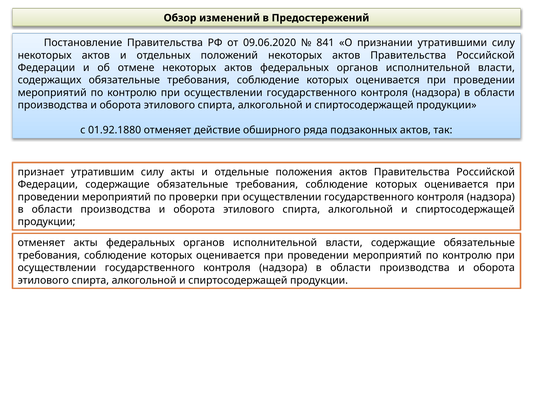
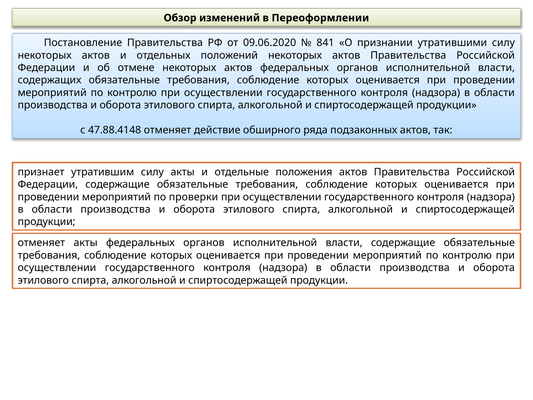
Предостережений: Предостережений -> Переоформлении
01.92.1880: 01.92.1880 -> 47.88.4148
